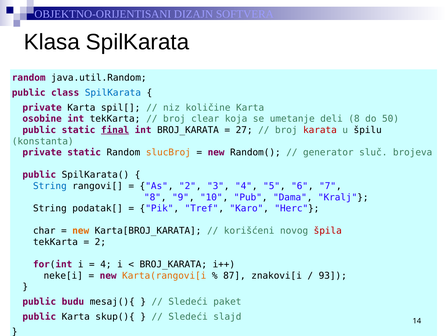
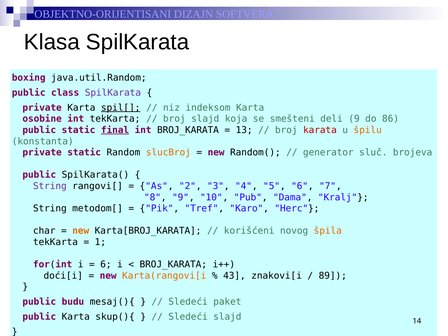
random at (29, 78): random -> boxing
SpilKarata at (113, 93) colour: blue -> purple
spil[ underline: none -> present
količine: količine -> indeksom
broj clear: clear -> slajd
umetanje: umetanje -> smešteni
deli 8: 8 -> 9
50: 50 -> 86
27: 27 -> 13
špilu colour: black -> orange
String at (50, 186) colour: blue -> purple
podatak[: podatak[ -> metodom[
špila colour: red -> orange
2 at (100, 242): 2 -> 1
4 at (106, 264): 4 -> 6
neke[i: neke[i -> doći[i
87: 87 -> 43
93: 93 -> 89
